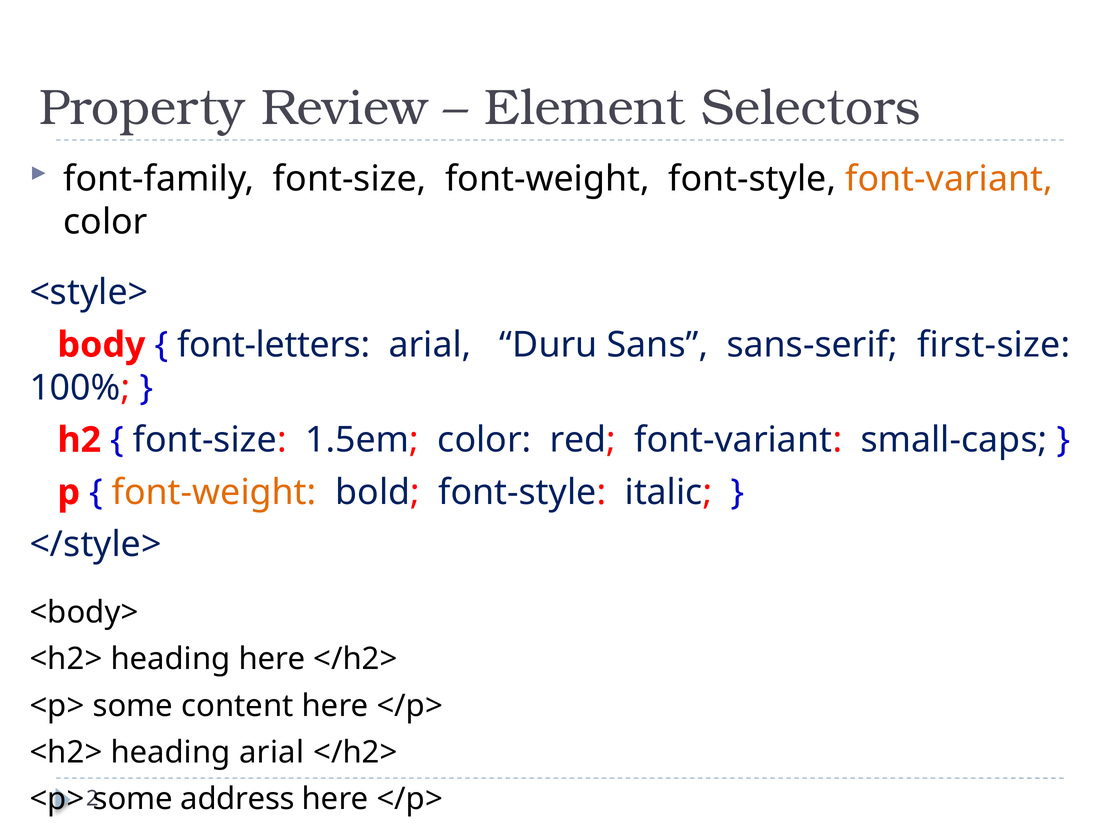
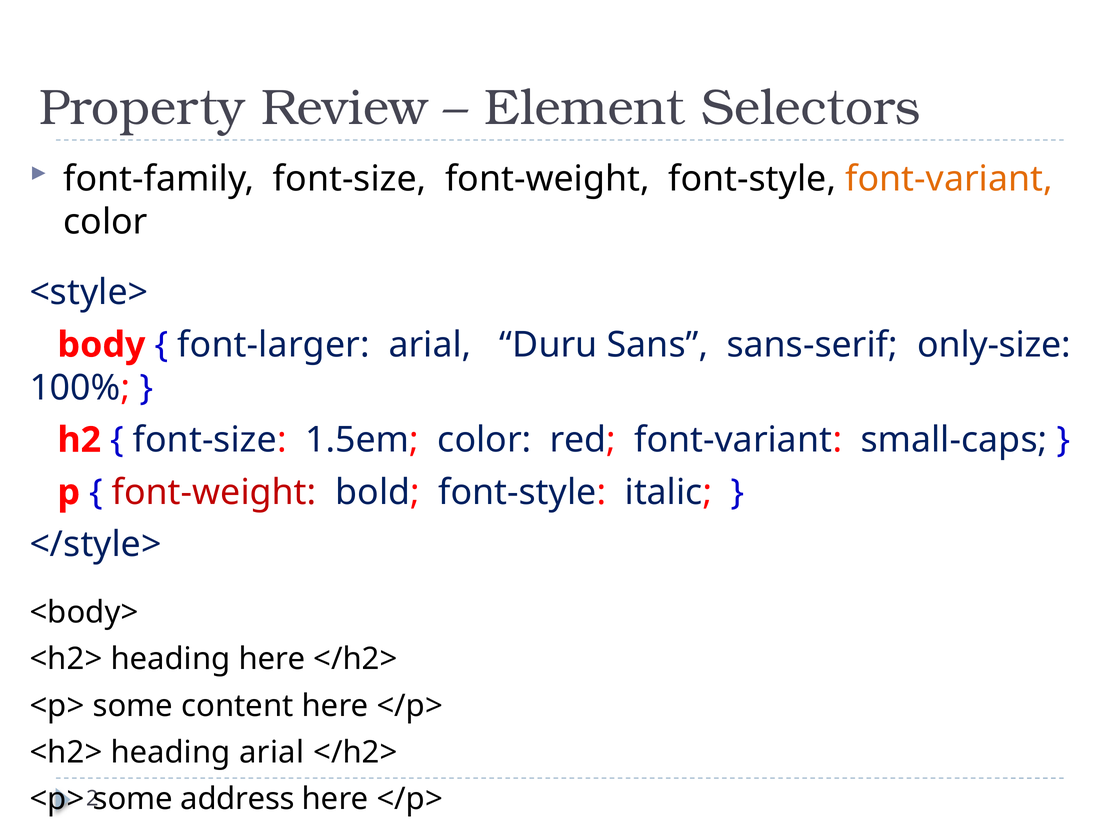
font-letters: font-letters -> font-larger
first-size: first-size -> only-size
font-weight at (214, 492) colour: orange -> red
